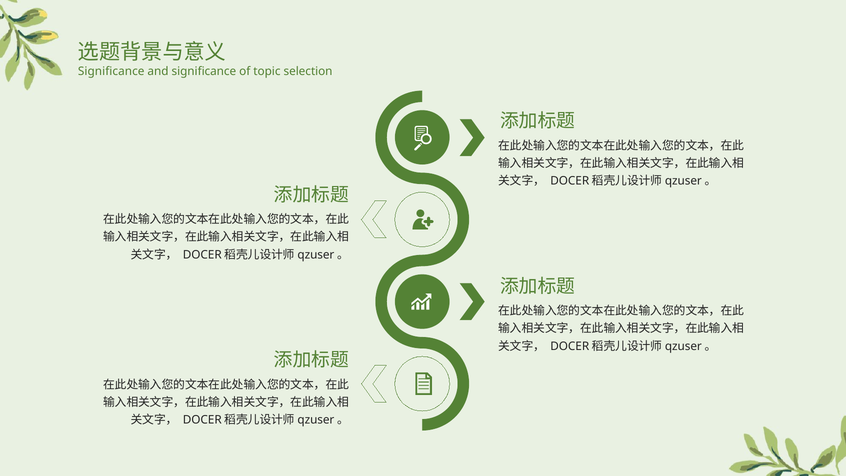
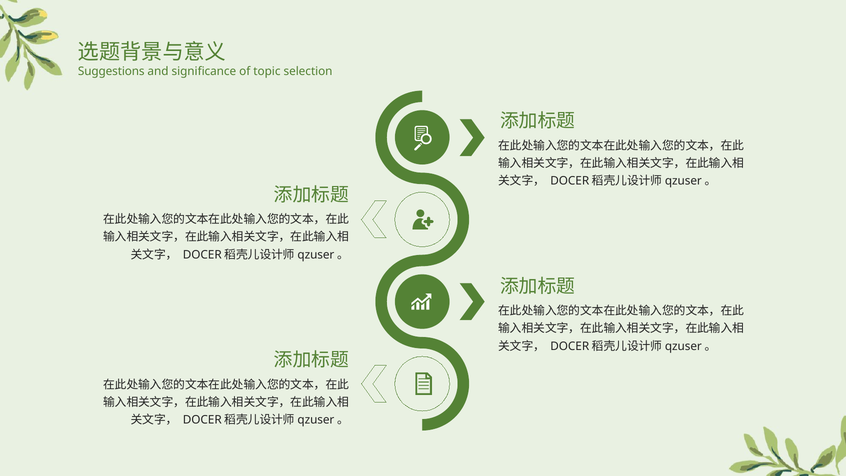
Significance at (111, 71): Significance -> Suggestions
